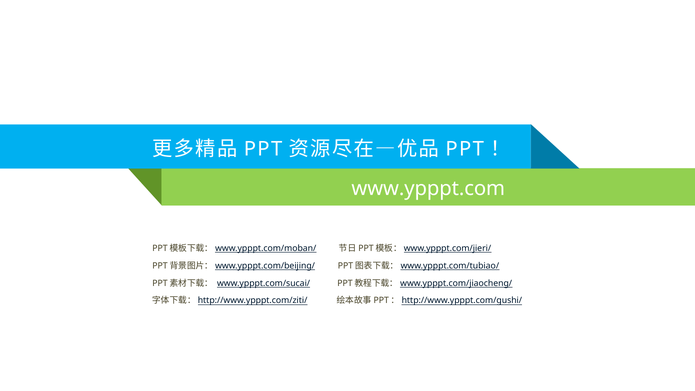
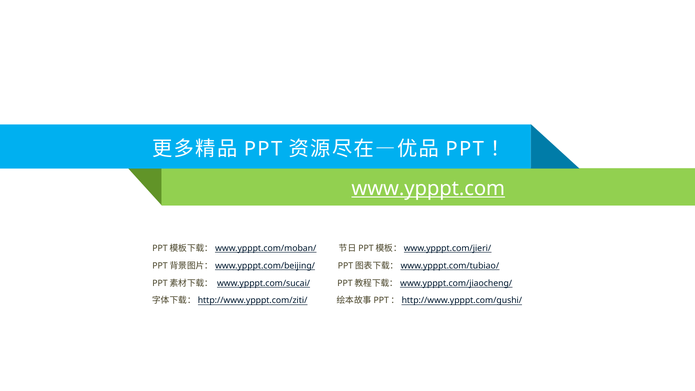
www.ypppt.com underline: none -> present
